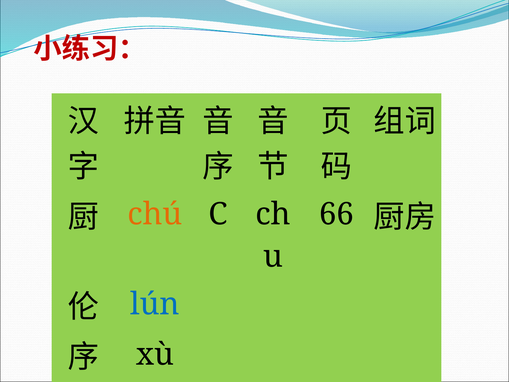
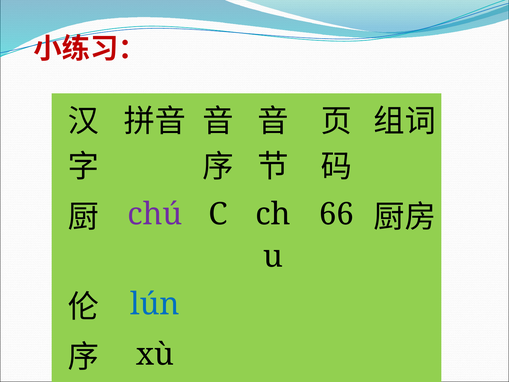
chú colour: orange -> purple
